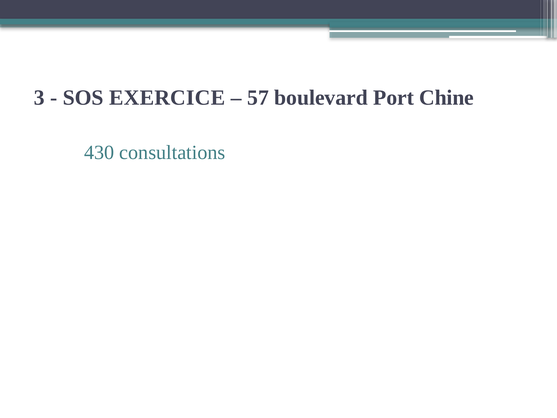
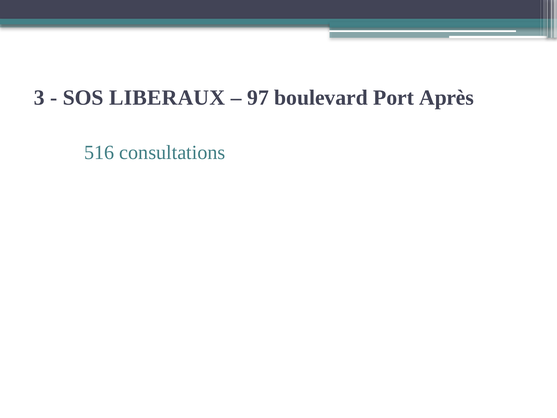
EXERCICE: EXERCICE -> LIBERAUX
57: 57 -> 97
Chine: Chine -> Après
430: 430 -> 516
